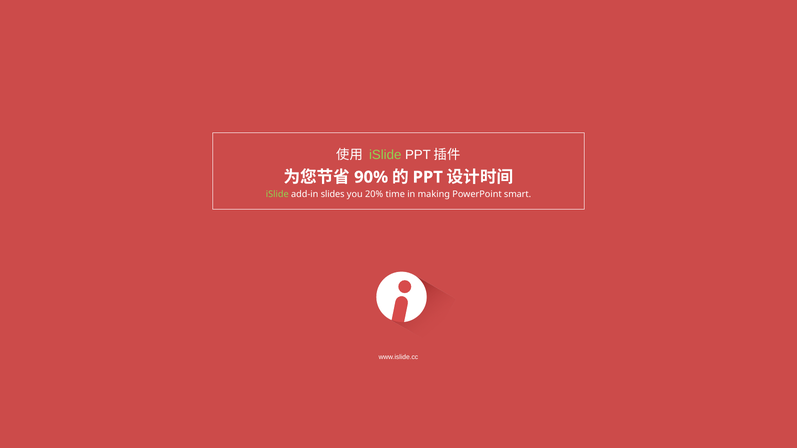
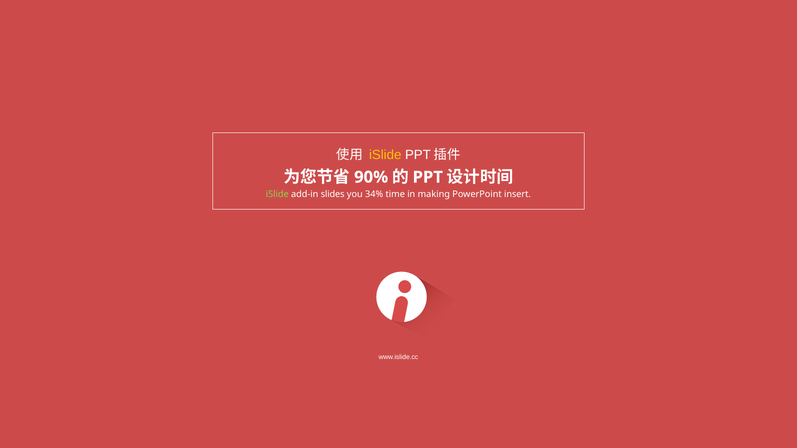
iSlide at (385, 155) colour: light green -> yellow
20%: 20% -> 34%
smart: smart -> insert
